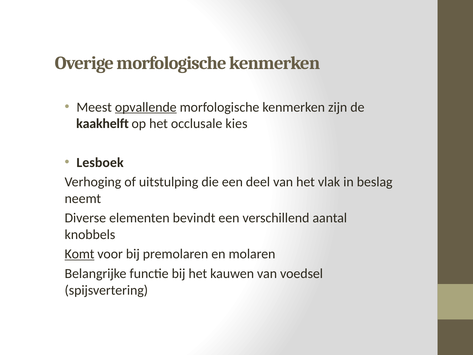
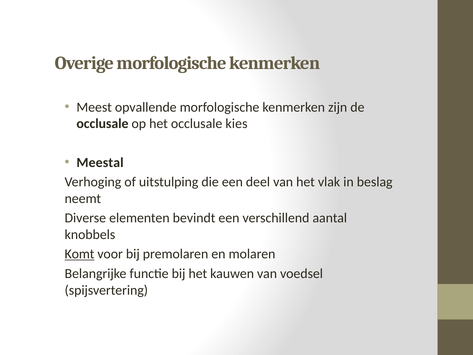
opvallende underline: present -> none
kaakhelft at (103, 124): kaakhelft -> occlusale
Lesboek: Lesboek -> Meestal
